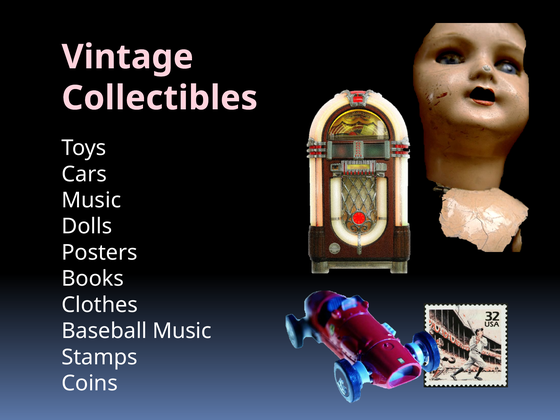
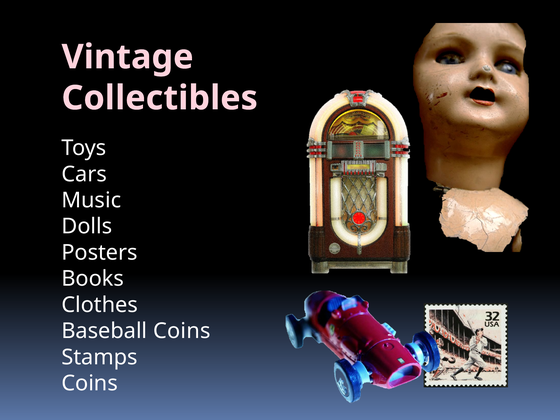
Baseball Music: Music -> Coins
